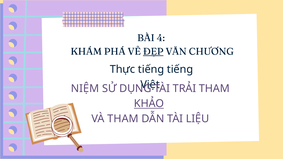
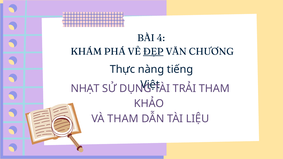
Thực tiếng: tiếng -> nàng
NIỆM: NIỆM -> NHẠT
KHẢO underline: present -> none
